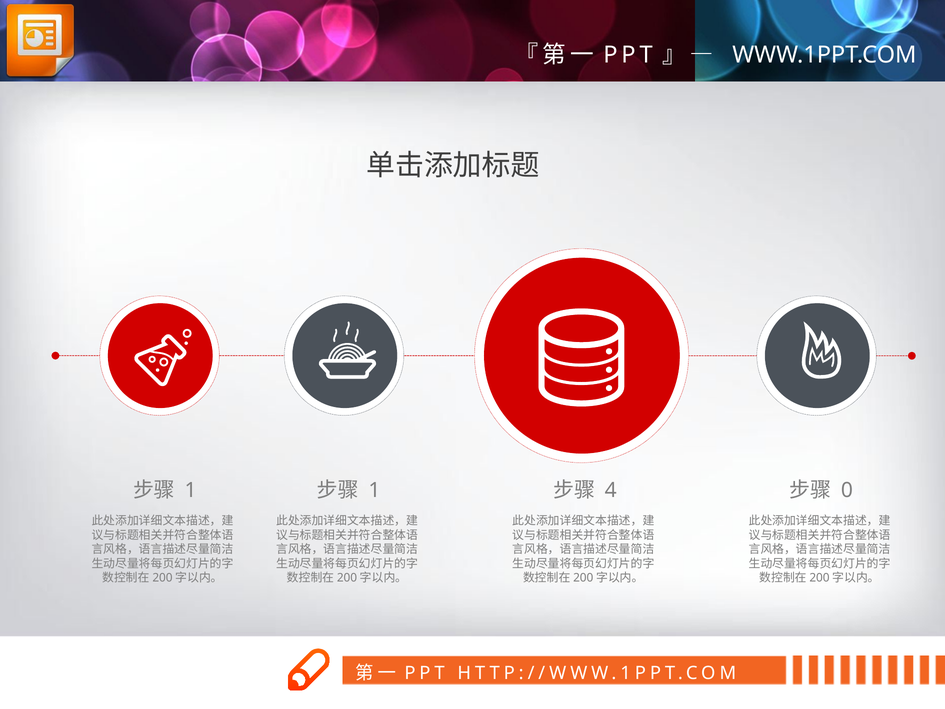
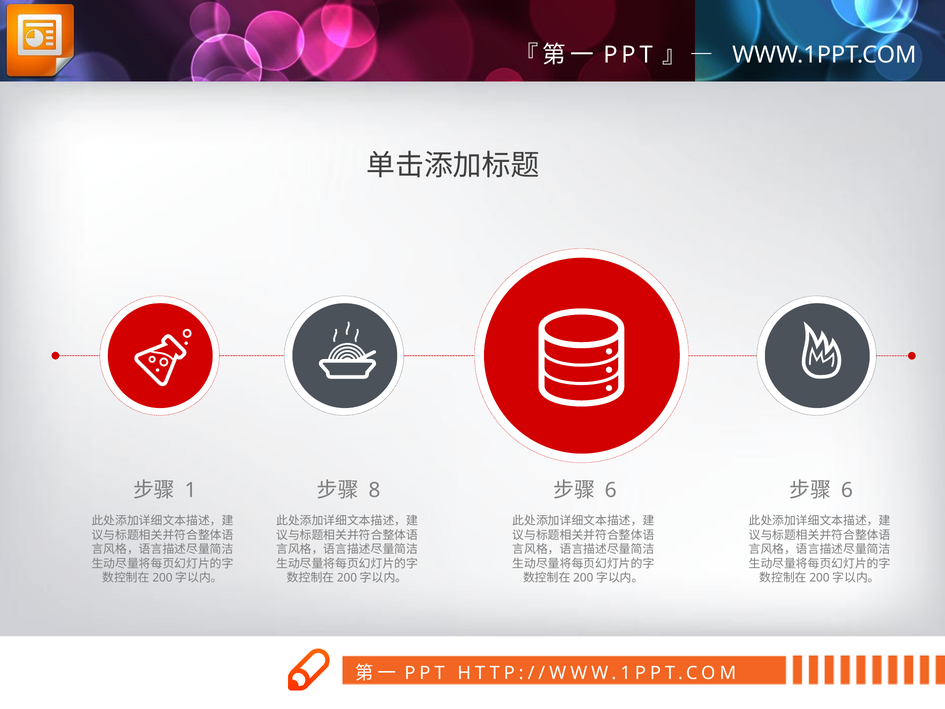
1 at (374, 490): 1 -> 8
4 at (611, 490): 4 -> 6
0 at (847, 490): 0 -> 6
